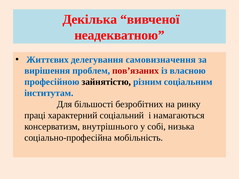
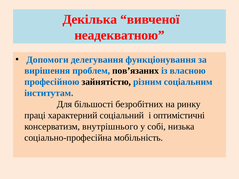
Життєвих: Життєвих -> Допомоги
самовизначення: самовизначення -> функціонування
пов’язаних colour: red -> black
намагаються: намагаються -> оптимістичні
